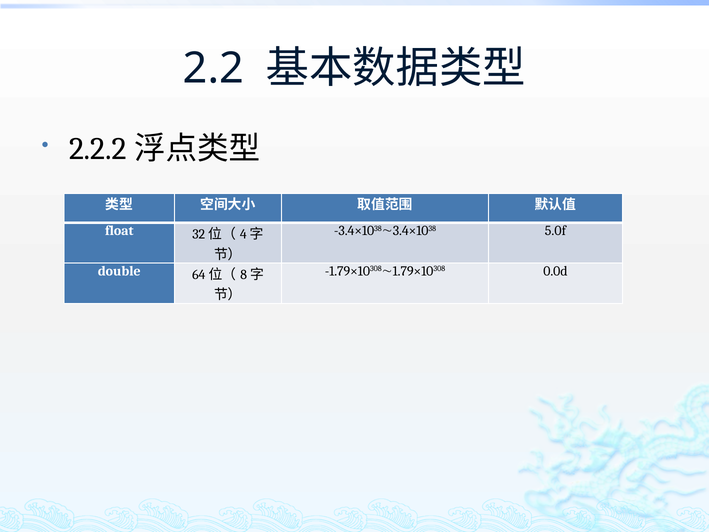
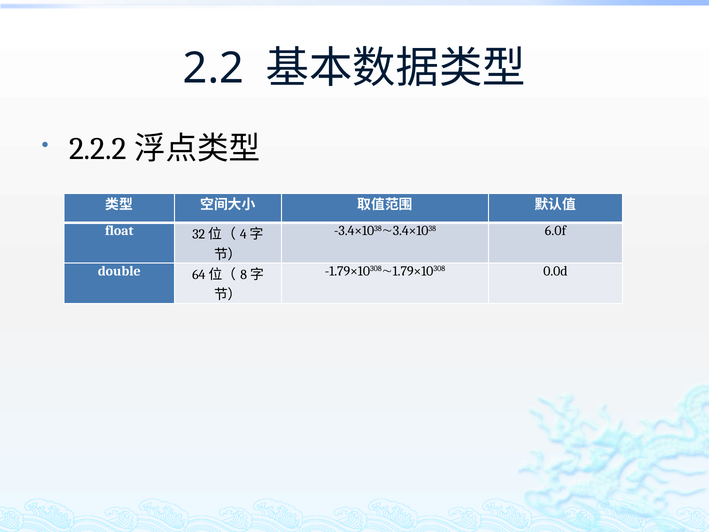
5.0f: 5.0f -> 6.0f
